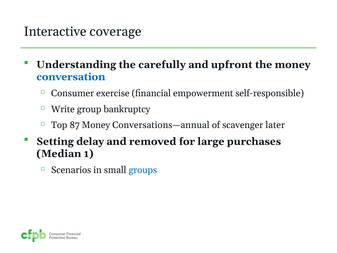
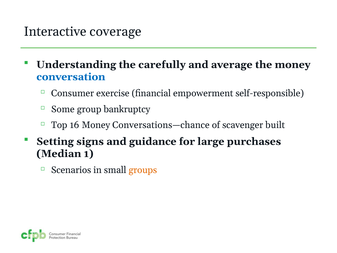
upfront: upfront -> average
Write: Write -> Some
87: 87 -> 16
Conversations—annual: Conversations—annual -> Conversations—chance
later: later -> built
delay: delay -> signs
removed: removed -> guidance
groups colour: blue -> orange
